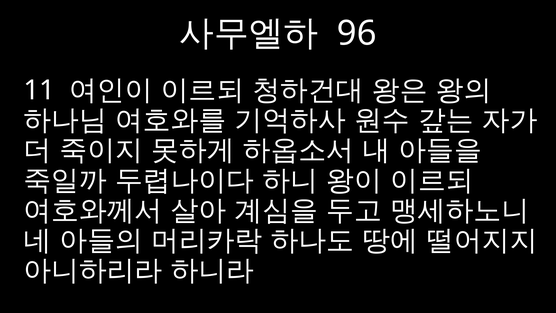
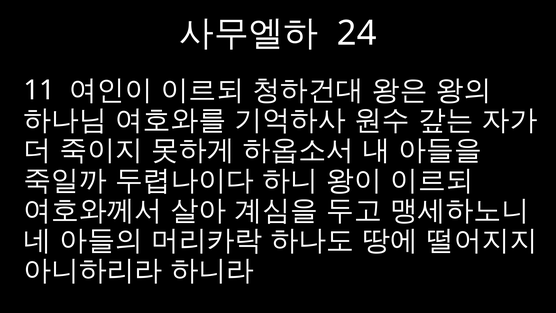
96: 96 -> 24
